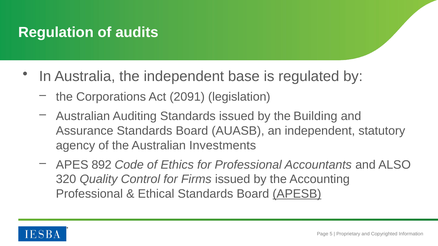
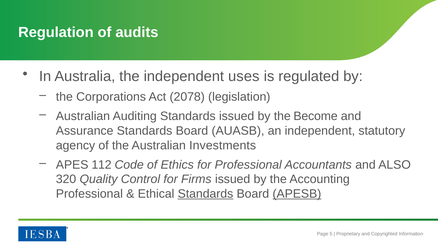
base: base -> uses
2091: 2091 -> 2078
Building: Building -> Become
892: 892 -> 112
Standards at (205, 194) underline: none -> present
